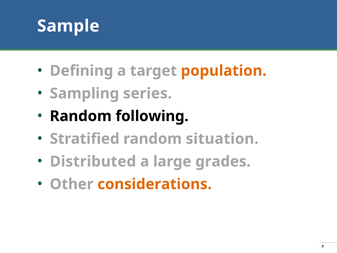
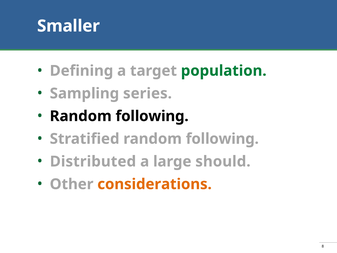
Sample: Sample -> Smaller
population colour: orange -> green
Stratified random situation: situation -> following
grades: grades -> should
